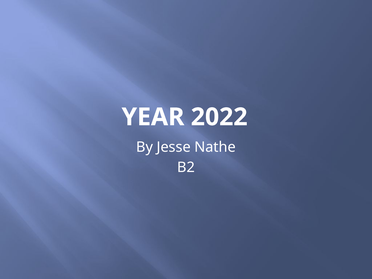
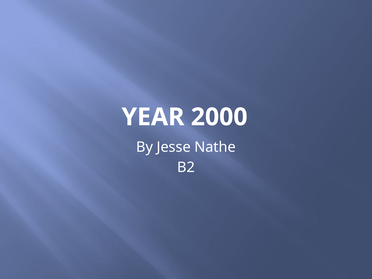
2022: 2022 -> 2000
